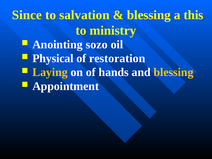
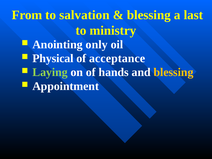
Since: Since -> From
this: this -> last
sozo: sozo -> only
restoration: restoration -> acceptance
Laying colour: yellow -> light green
